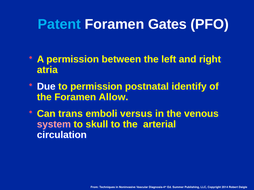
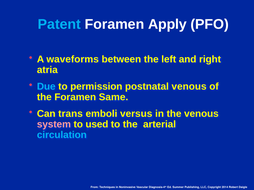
Gates: Gates -> Apply
A permission: permission -> waveforms
Due colour: white -> light blue
postnatal identify: identify -> venous
Allow: Allow -> Same
skull: skull -> used
circulation colour: white -> light blue
